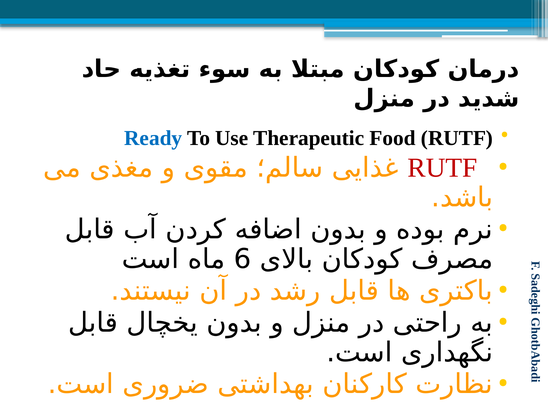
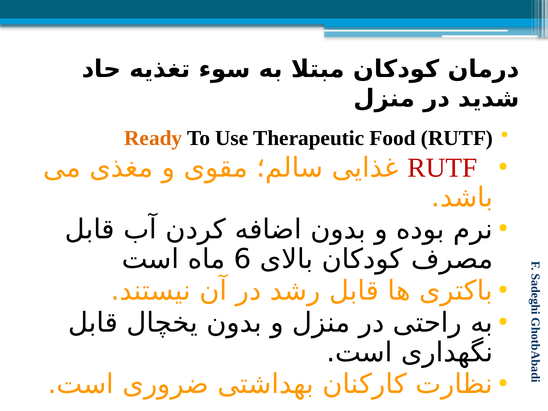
Ready colour: blue -> orange
